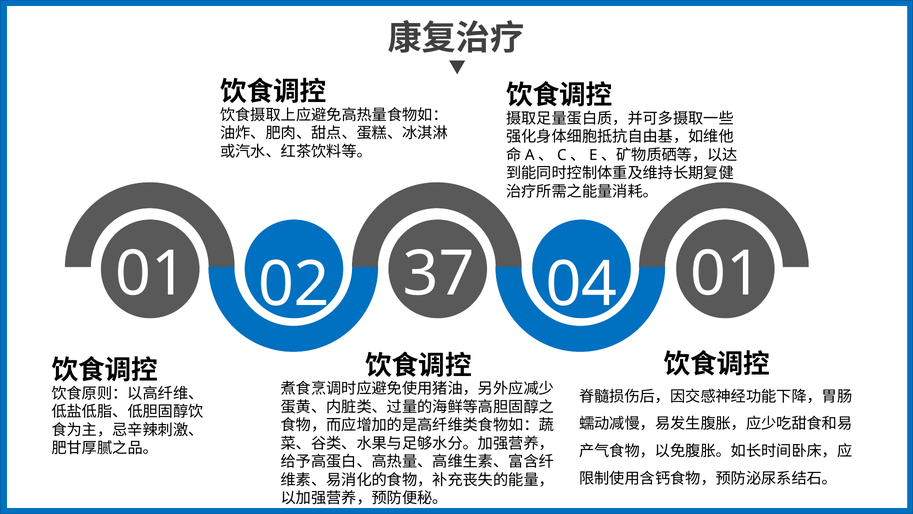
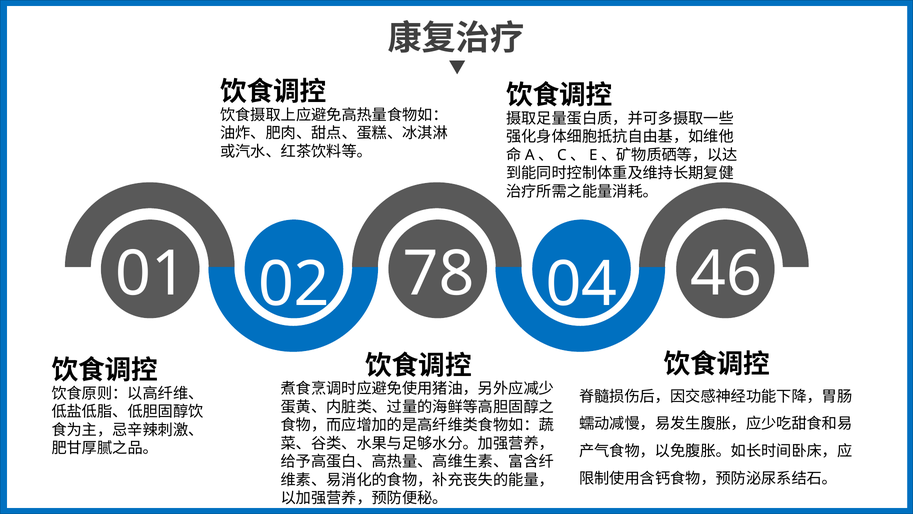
37: 37 -> 78
04 01: 01 -> 46
